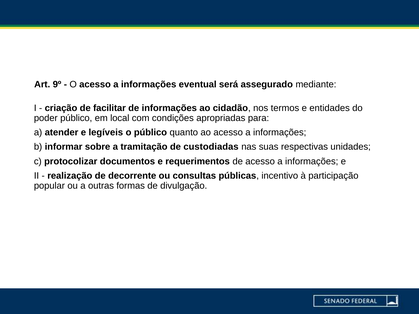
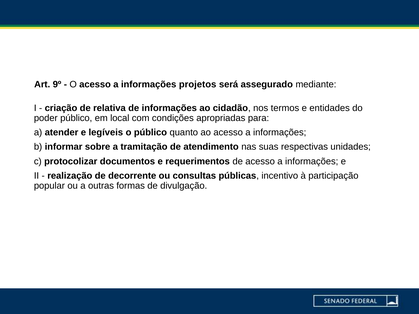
eventual: eventual -> projetos
facilitar: facilitar -> relativa
custodiadas: custodiadas -> atendimento
